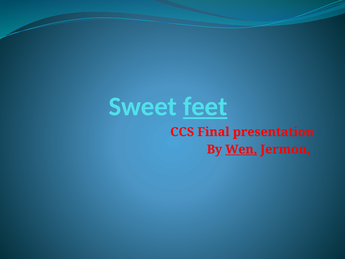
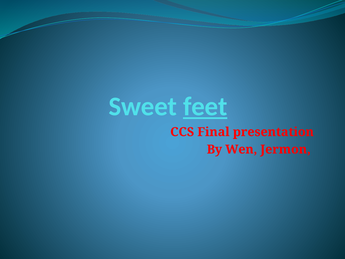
Wen underline: present -> none
